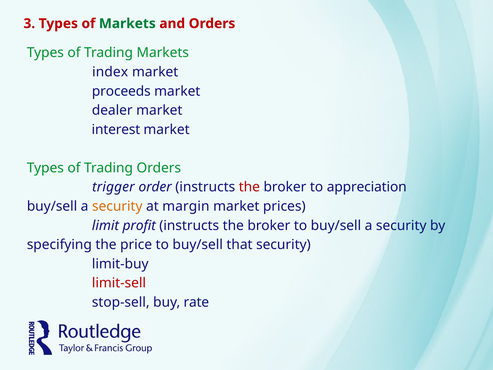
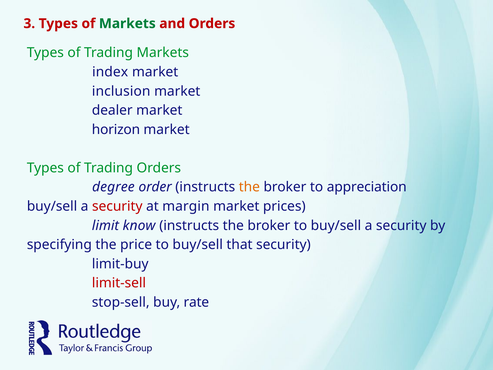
proceeds: proceeds -> inclusion
interest: interest -> horizon
trigger: trigger -> degree
the at (249, 187) colour: red -> orange
security at (117, 206) colour: orange -> red
profit: profit -> know
